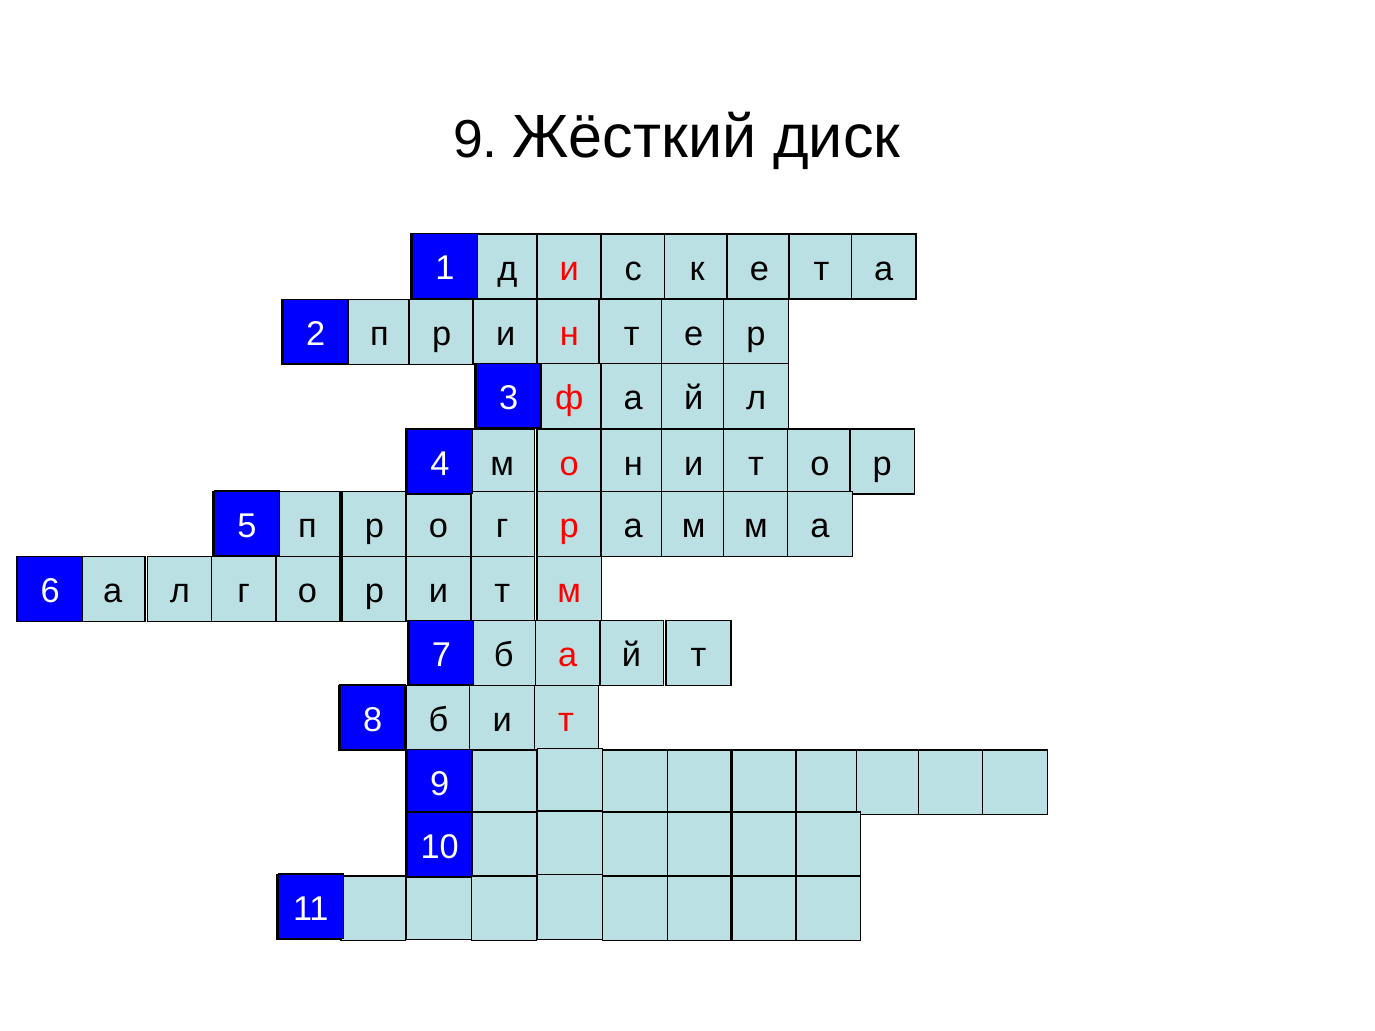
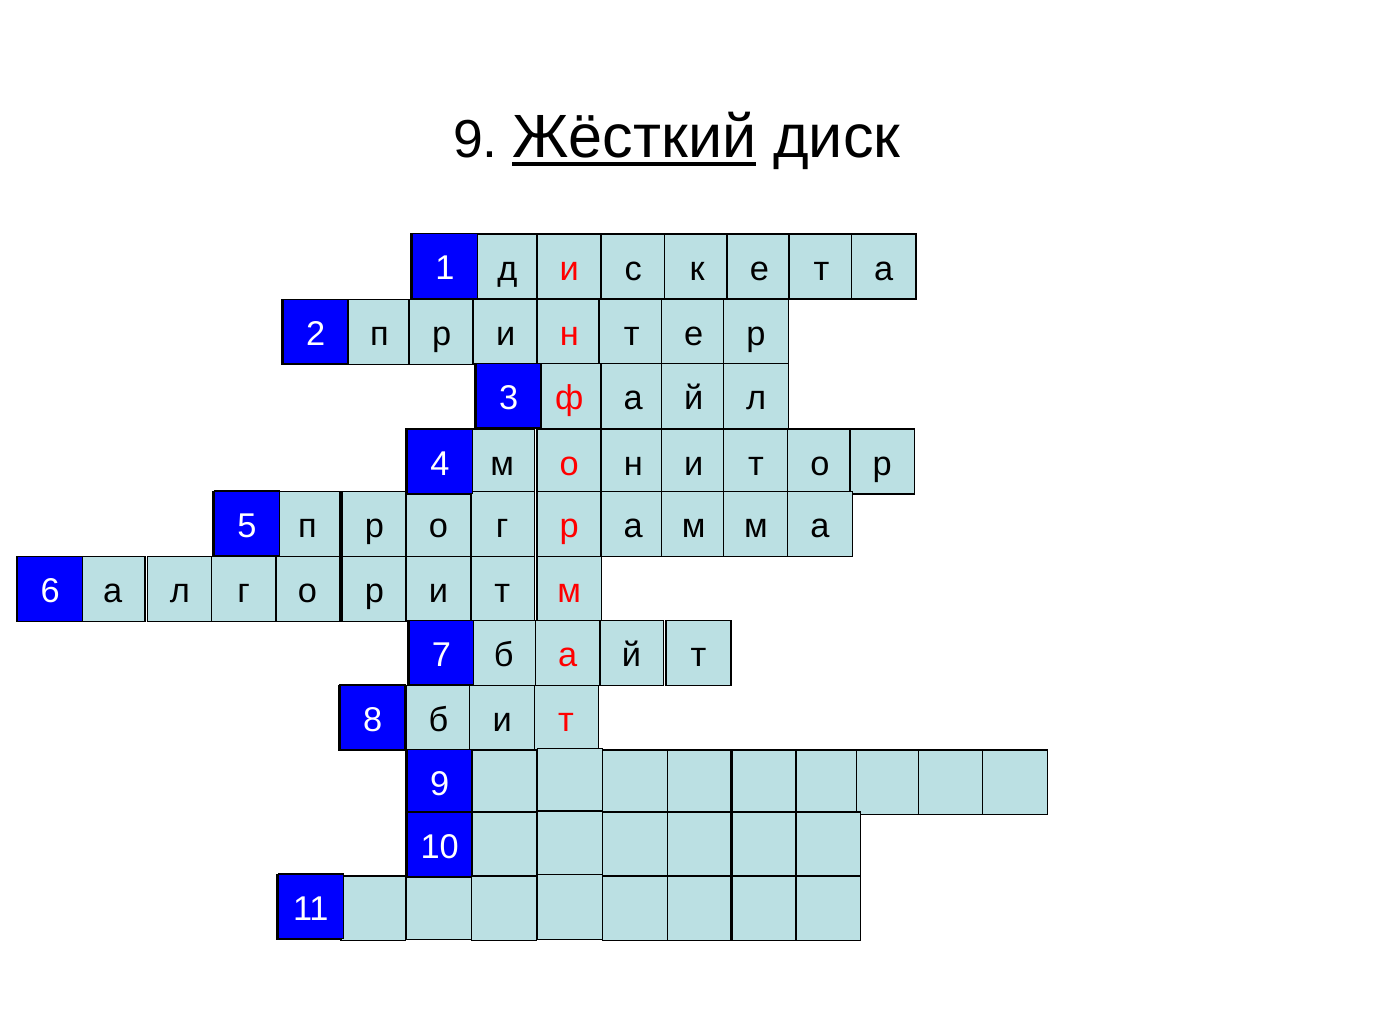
Жёсткий underline: none -> present
